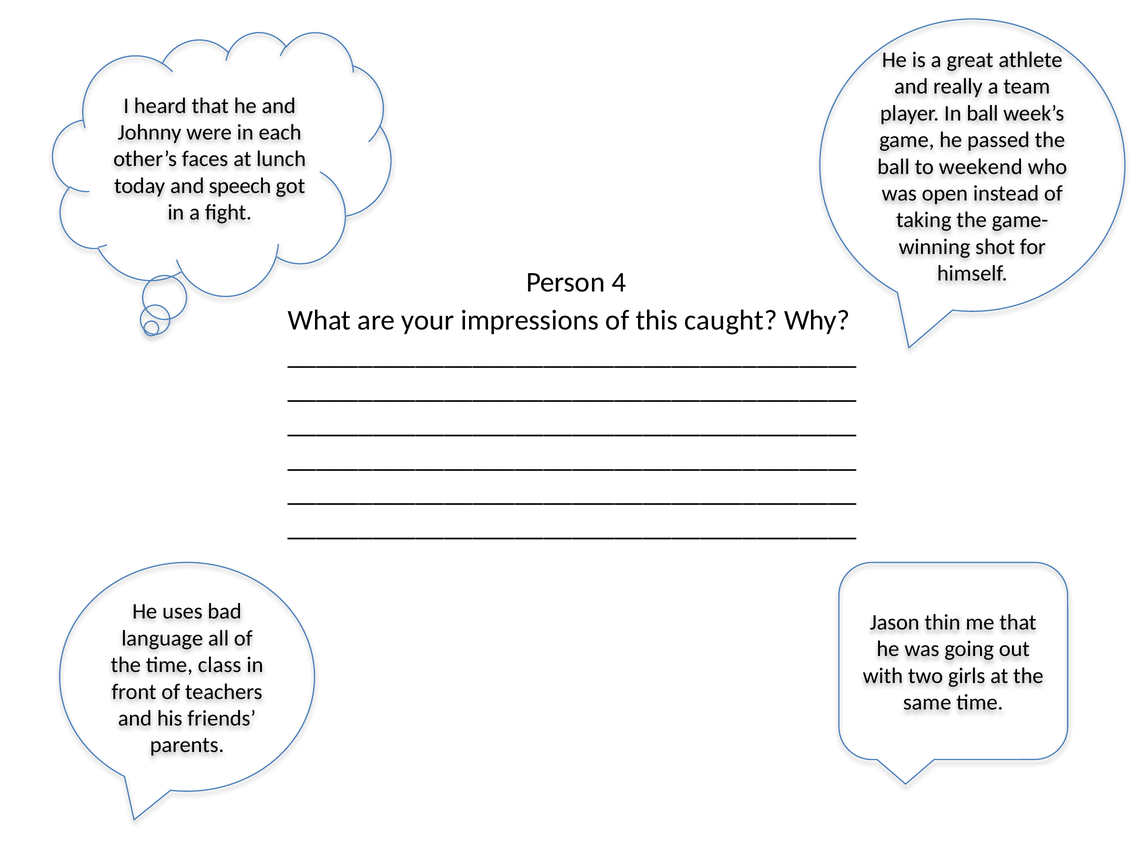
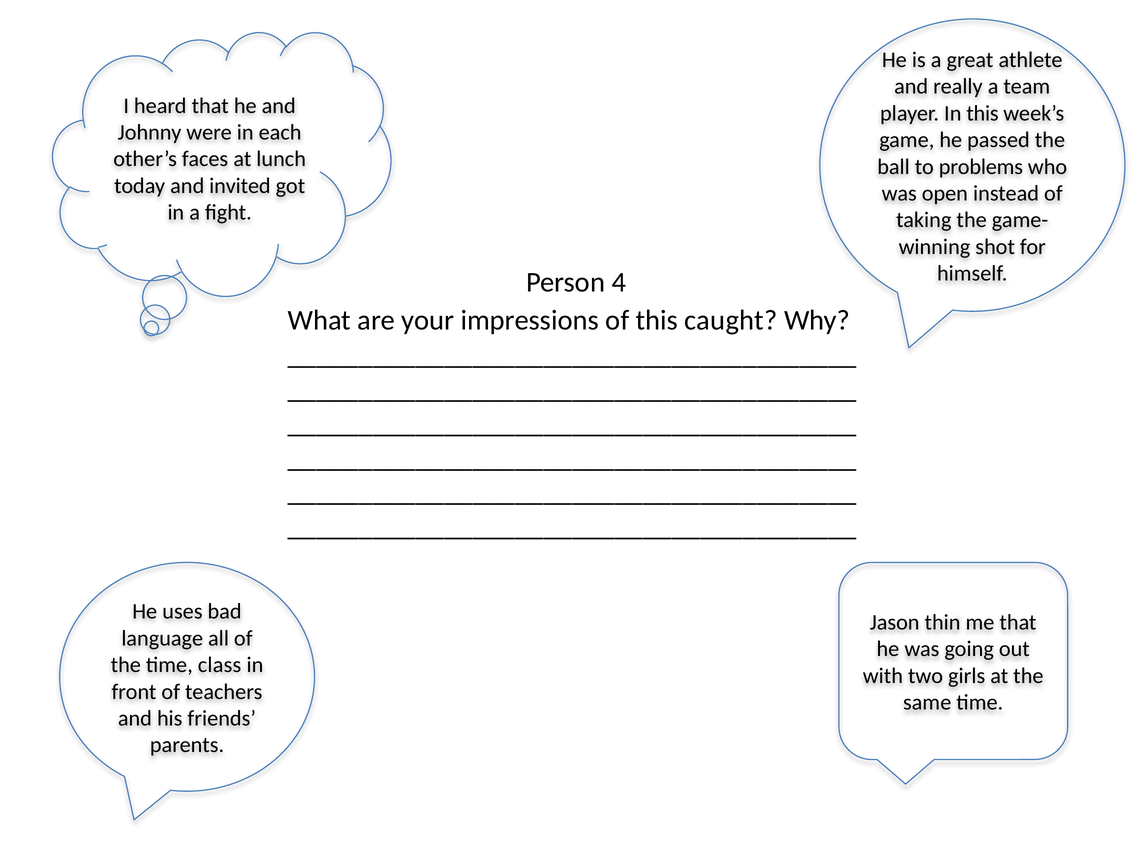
In ball: ball -> this
weekend: weekend -> problems
speech: speech -> invited
